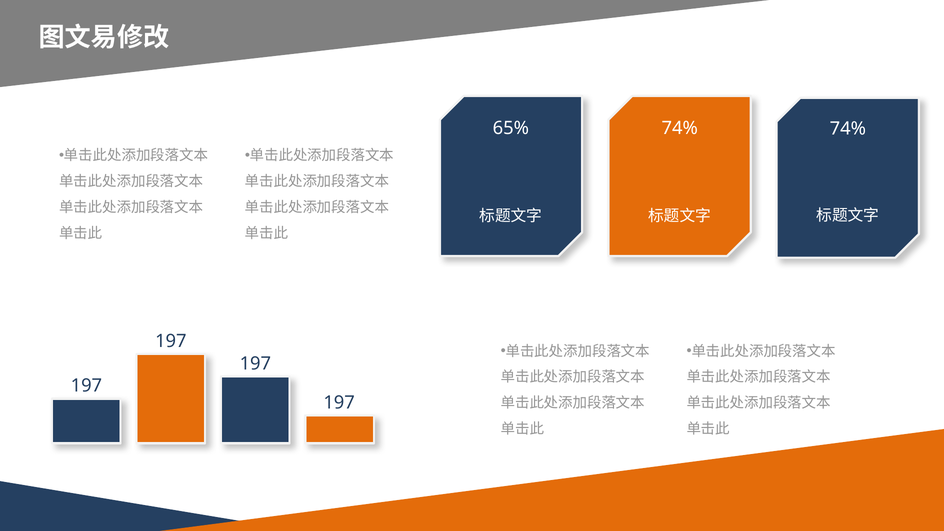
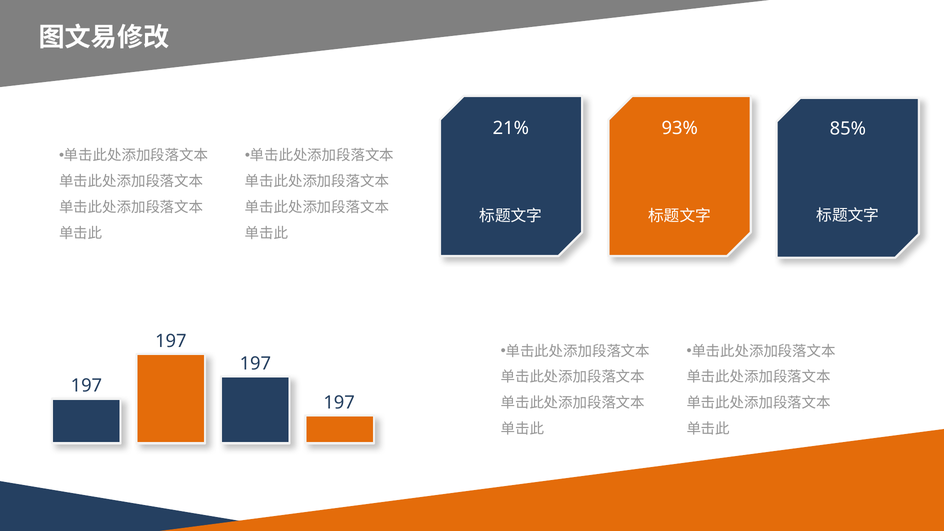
65%: 65% -> 21%
74% at (680, 128): 74% -> 93%
74% at (848, 129): 74% -> 85%
